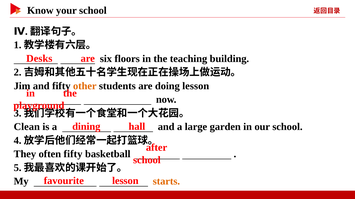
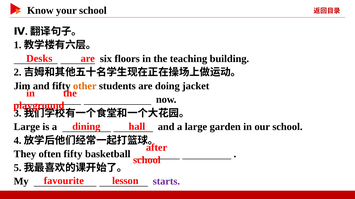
doing lesson: lesson -> jacket
Clean at (27, 127): Clean -> Large
starts colour: orange -> purple
